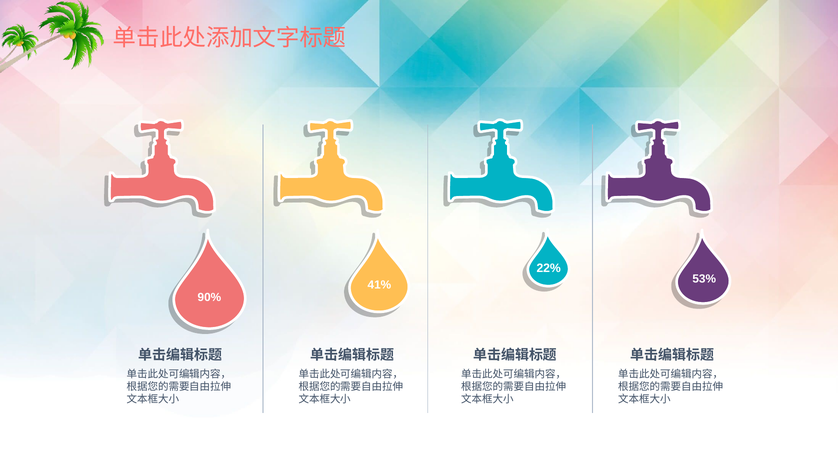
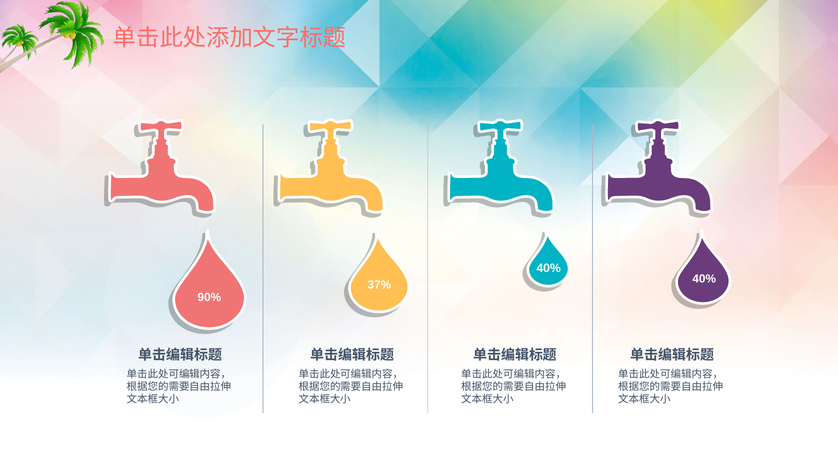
22% at (549, 268): 22% -> 40%
53% at (704, 279): 53% -> 40%
41%: 41% -> 37%
